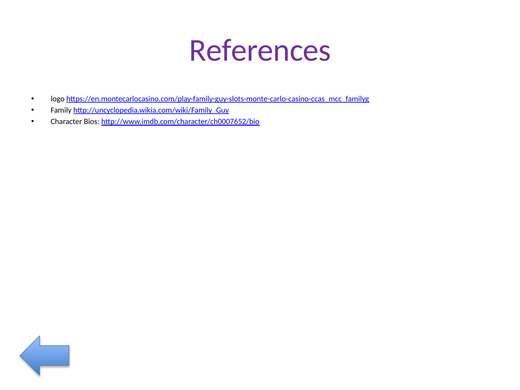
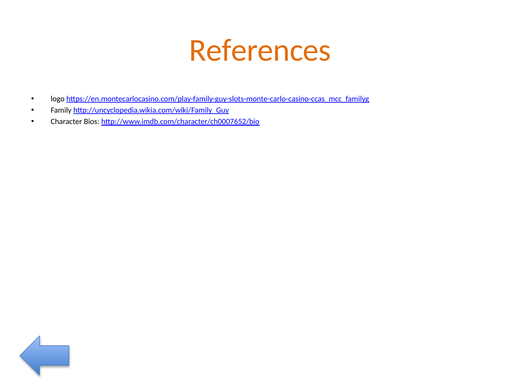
References colour: purple -> orange
